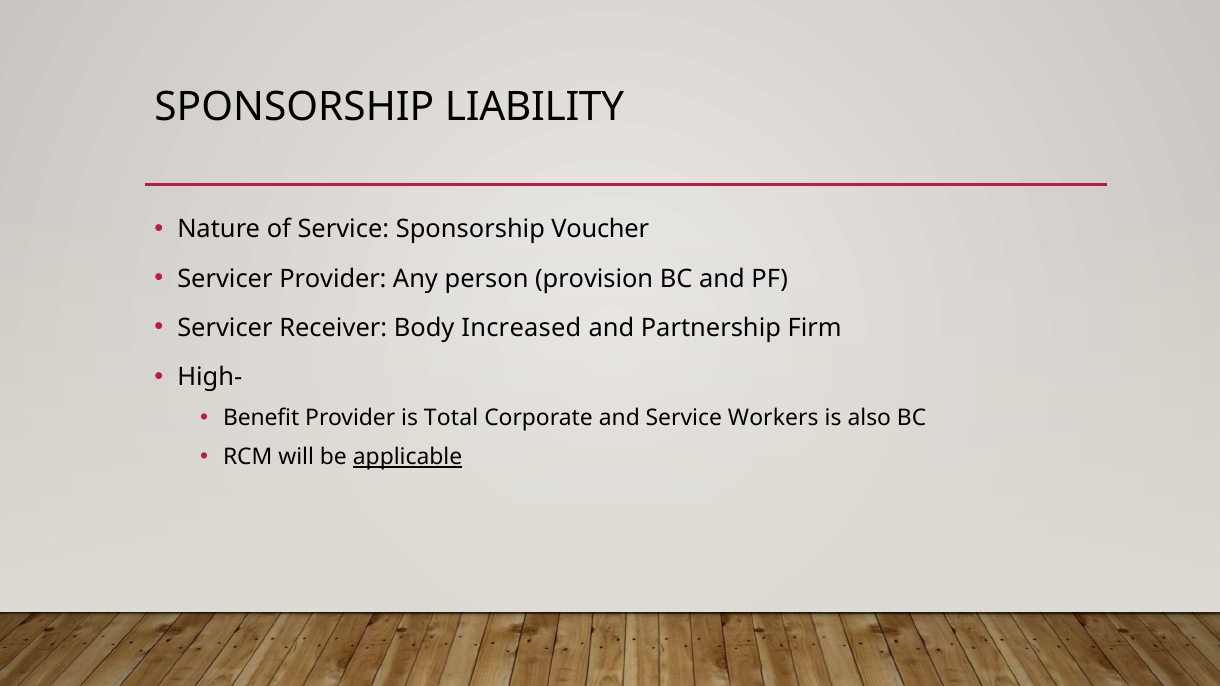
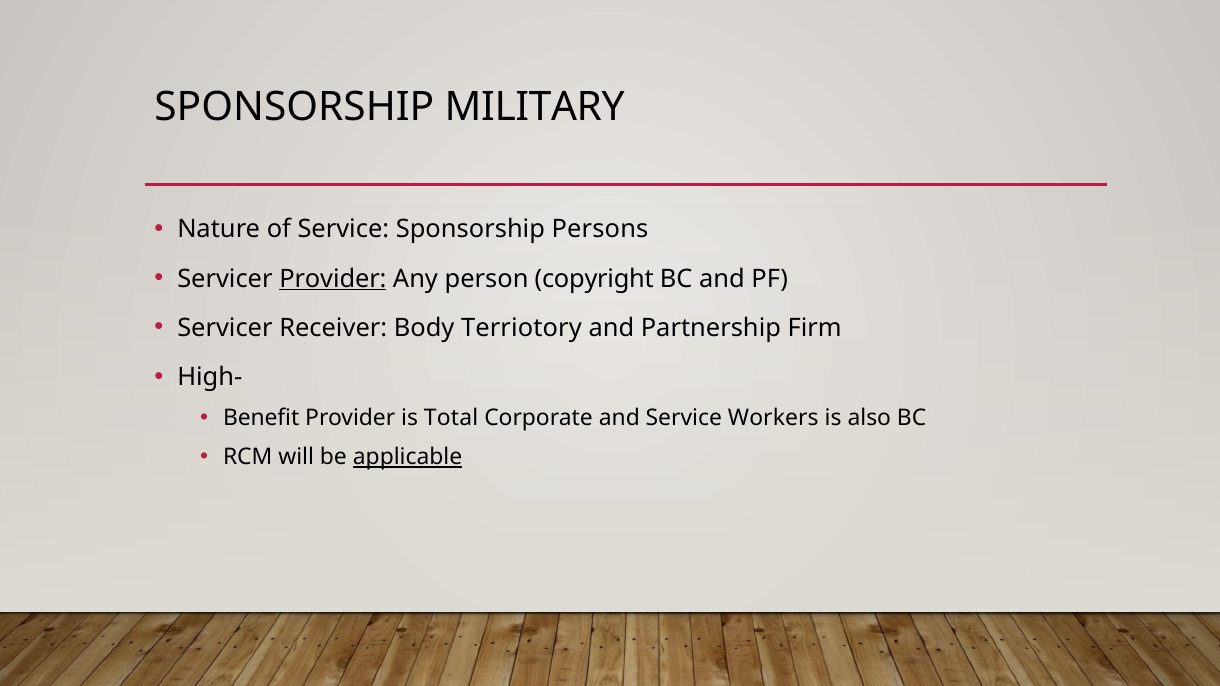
LIABILITY: LIABILITY -> MILITARY
Voucher: Voucher -> Persons
Provider at (333, 279) underline: none -> present
provision: provision -> copyright
Increased: Increased -> Terriotory
